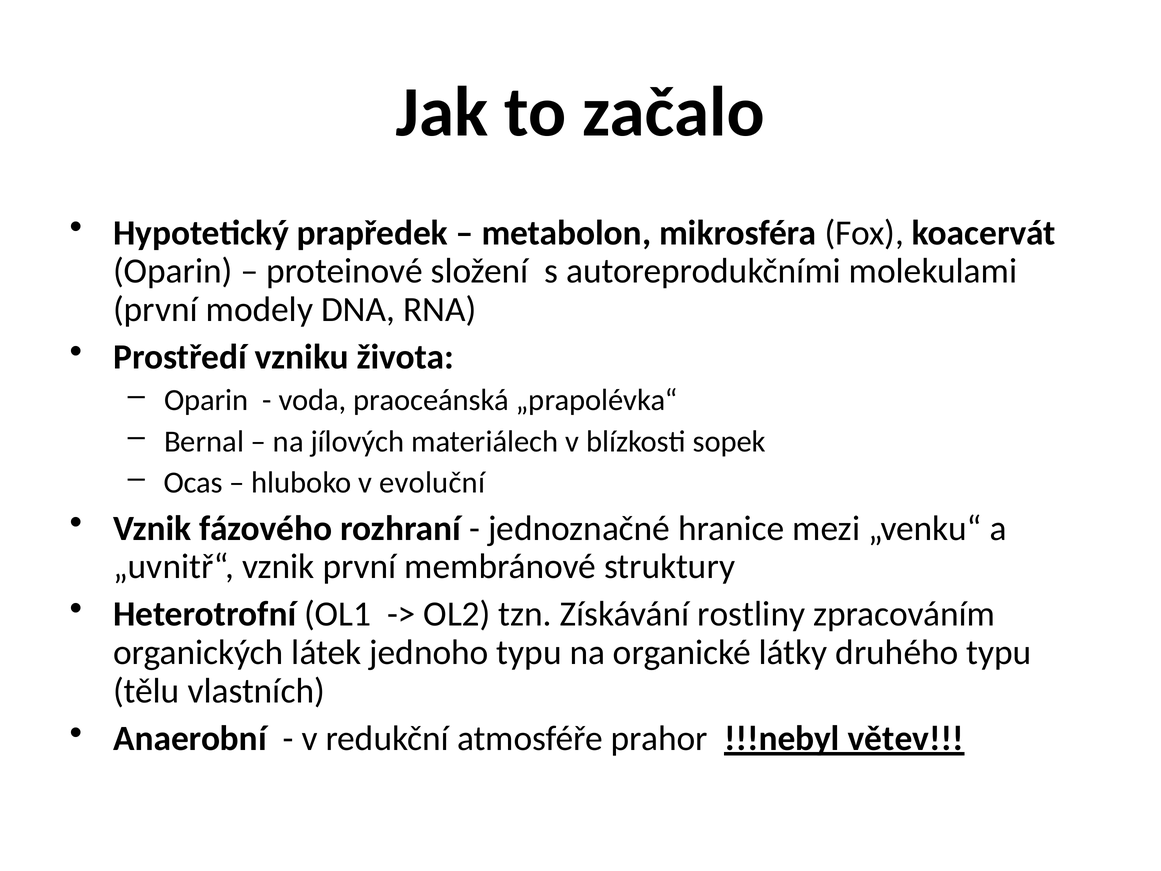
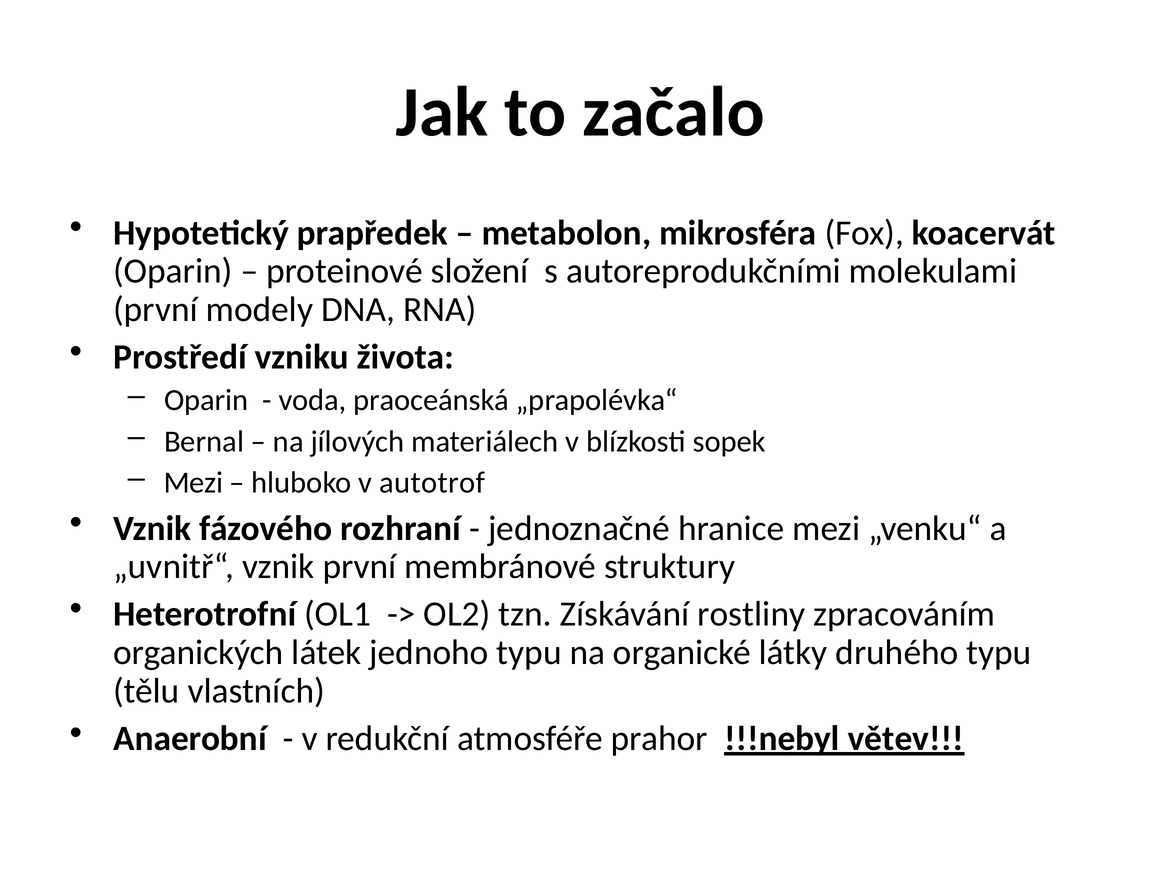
Ocas at (193, 483): Ocas -> Mezi
evoluční: evoluční -> autotrof
